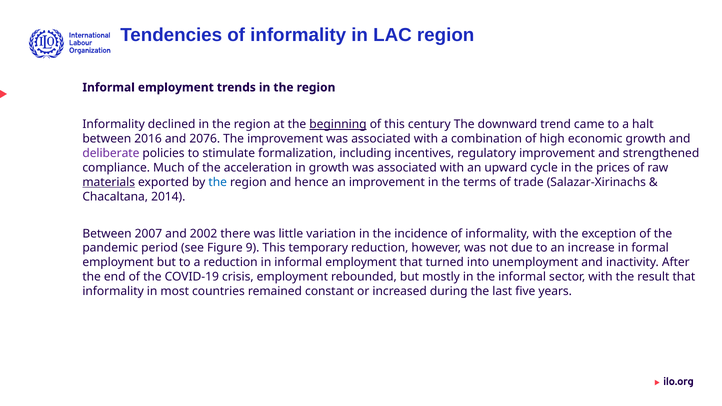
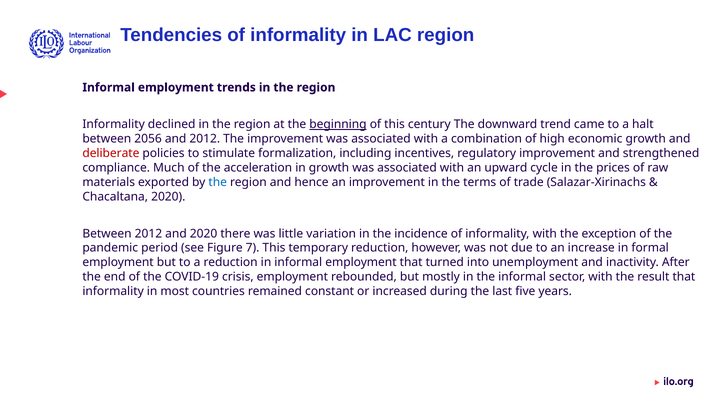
2016: 2016 -> 2056
and 2076: 2076 -> 2012
deliberate colour: purple -> red
materials underline: present -> none
Chacaltana 2014: 2014 -> 2020
Between 2007: 2007 -> 2012
and 2002: 2002 -> 2020
9: 9 -> 7
